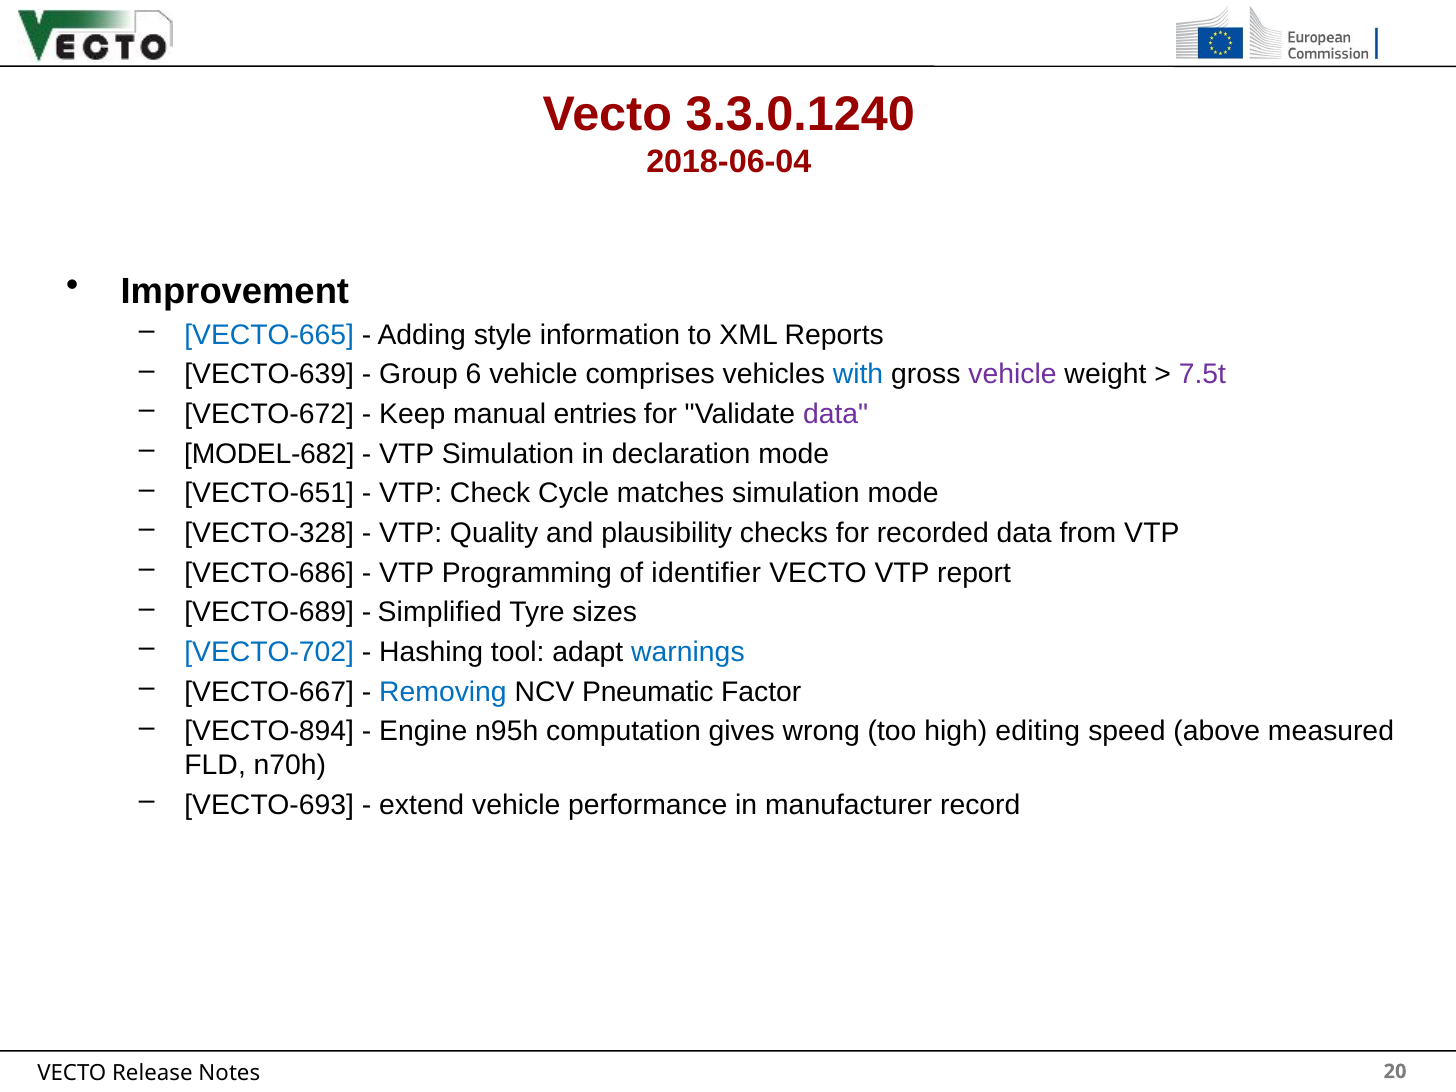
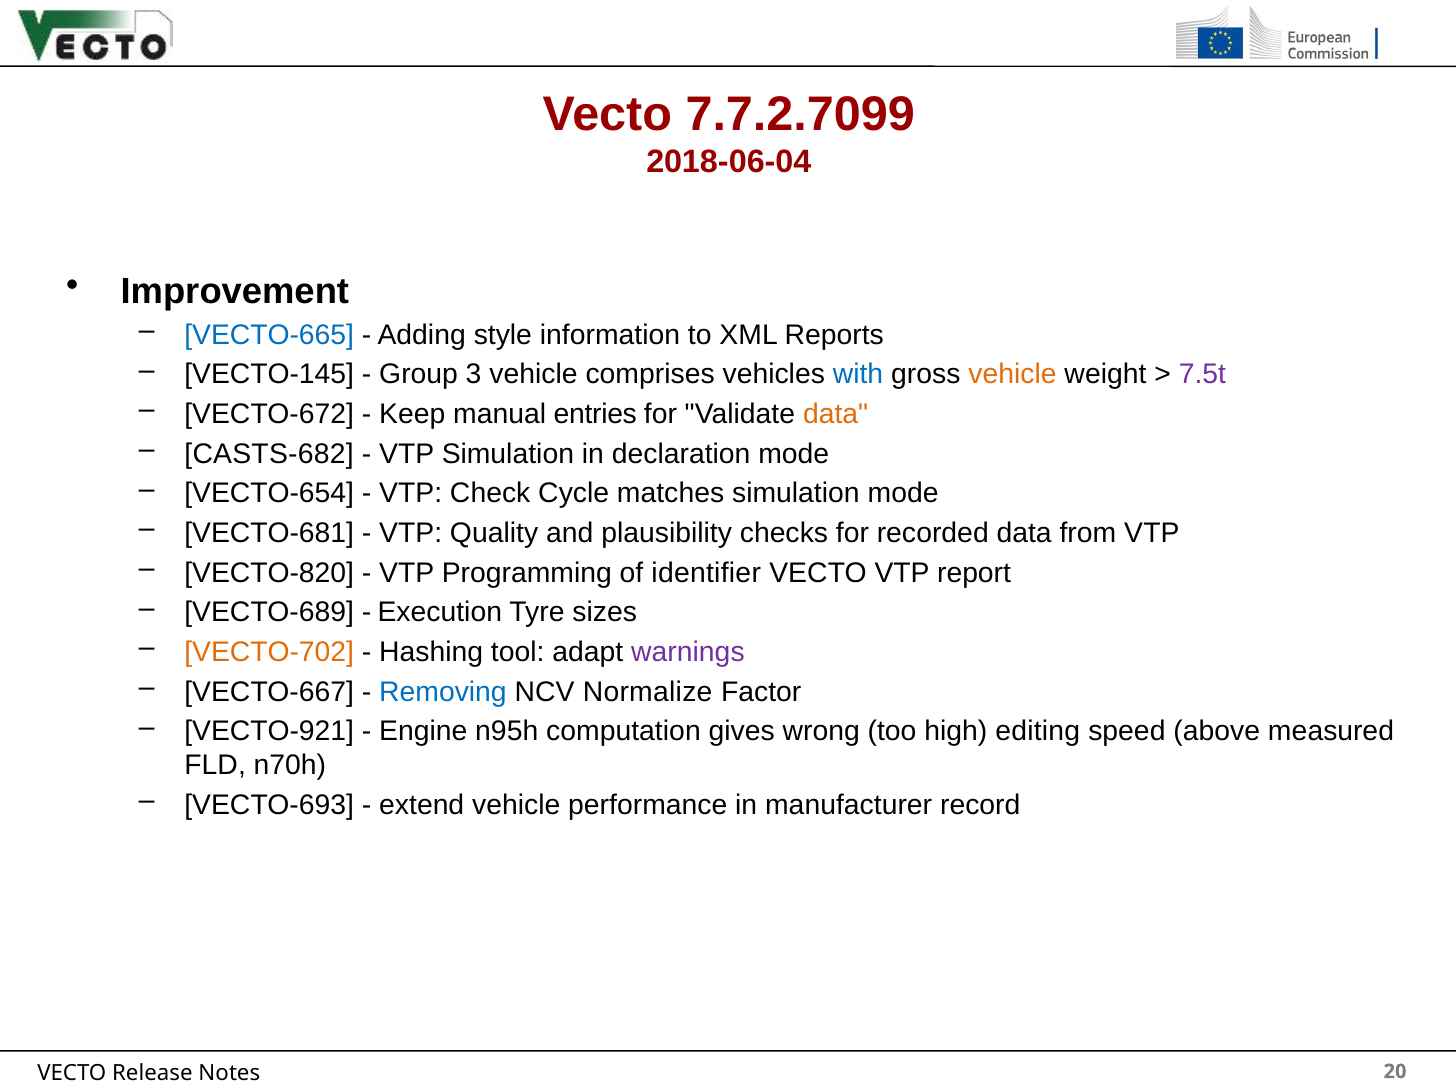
3.3.0.1240: 3.3.0.1240 -> 7.7.2.7099
VECTO-639: VECTO-639 -> VECTO-145
6: 6 -> 3
vehicle at (1013, 375) colour: purple -> orange
data at (836, 414) colour: purple -> orange
MODEL-682: MODEL-682 -> CASTS-682
VECTO-651: VECTO-651 -> VECTO-654
VECTO-328: VECTO-328 -> VECTO-681
VECTO-686: VECTO-686 -> VECTO-820
Simplified: Simplified -> Execution
VECTO-702 colour: blue -> orange
warnings colour: blue -> purple
Pneumatic: Pneumatic -> Normalize
VECTO-894: VECTO-894 -> VECTO-921
